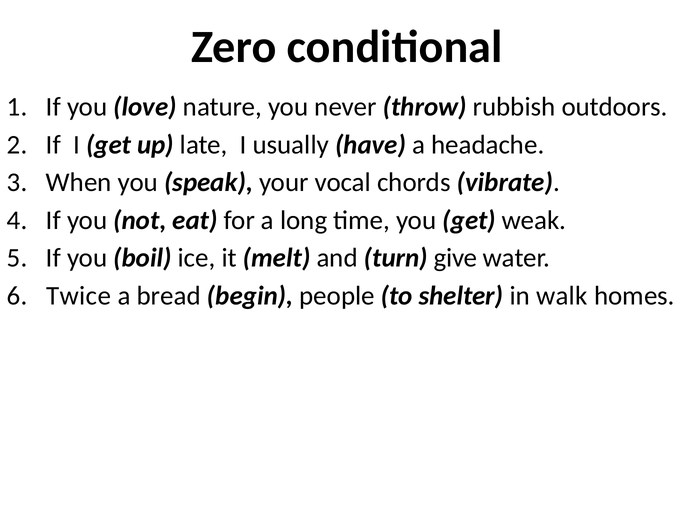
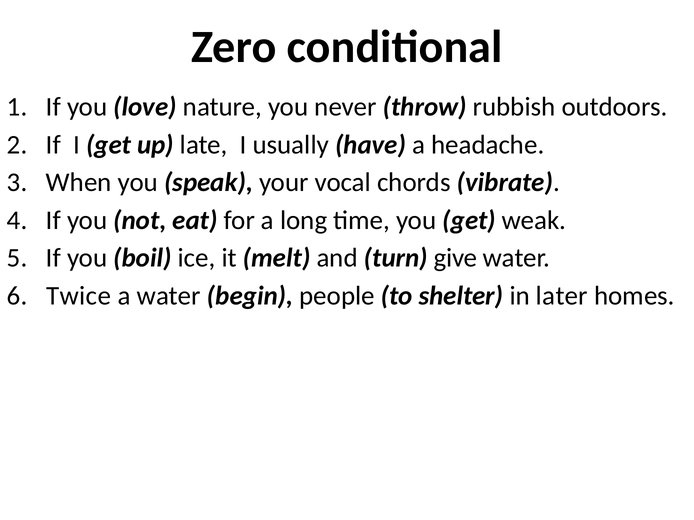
a bread: bread -> water
walk: walk -> later
